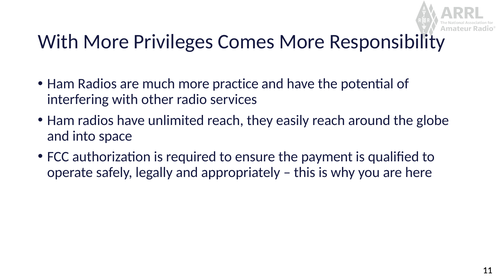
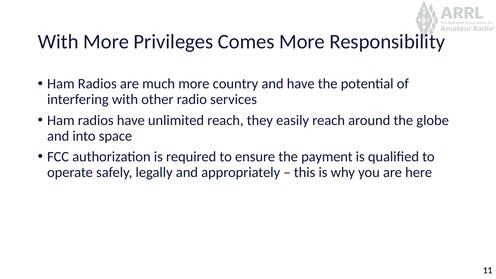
practice: practice -> country
